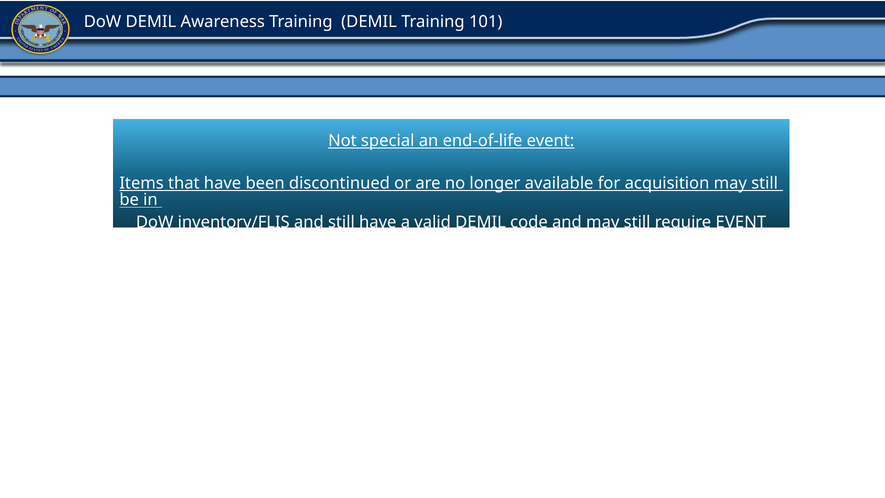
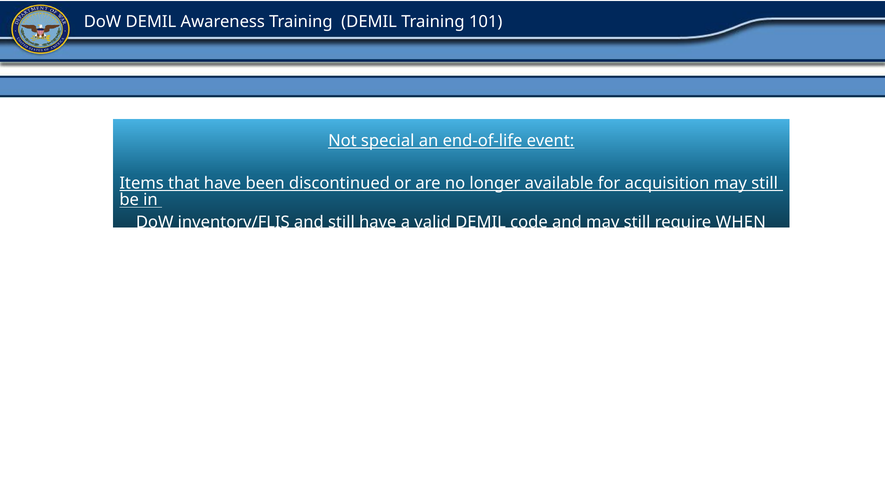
require EVENT: EVENT -> WHEN
